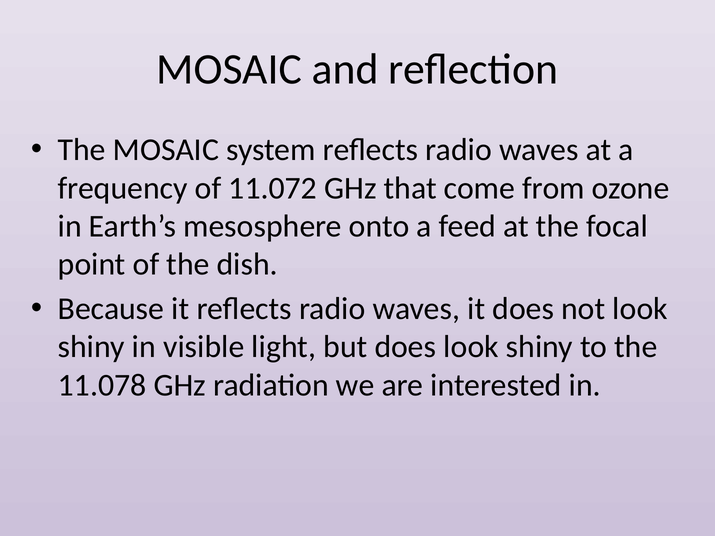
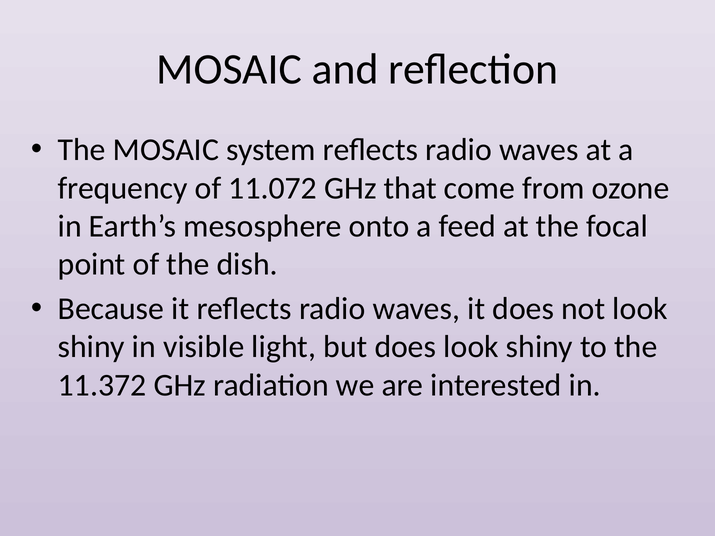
11.078: 11.078 -> 11.372
